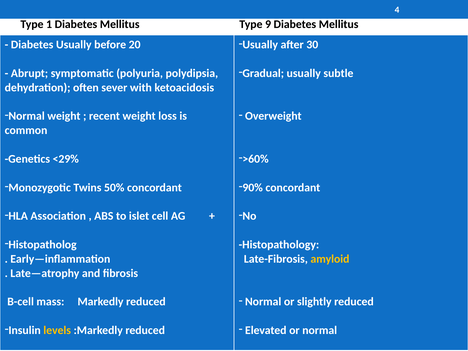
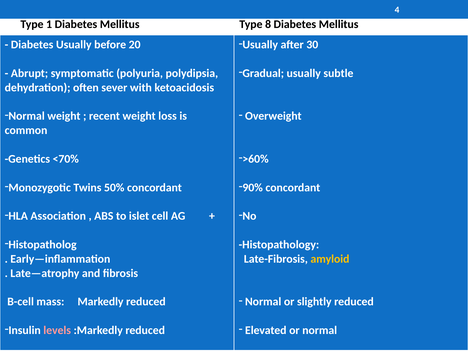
9: 9 -> 8
<29%: <29% -> <70%
levels colour: yellow -> pink
